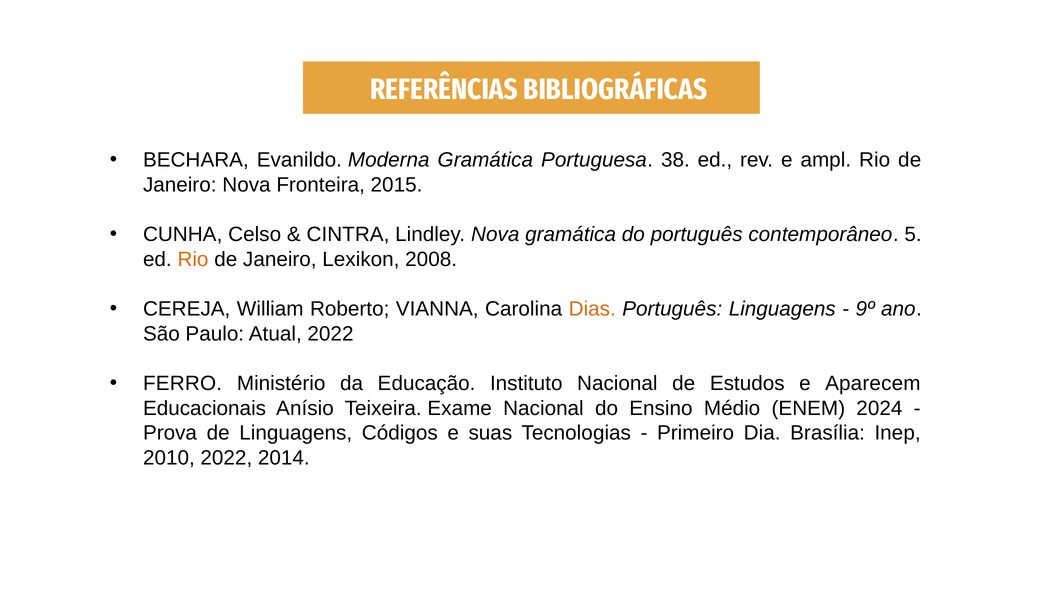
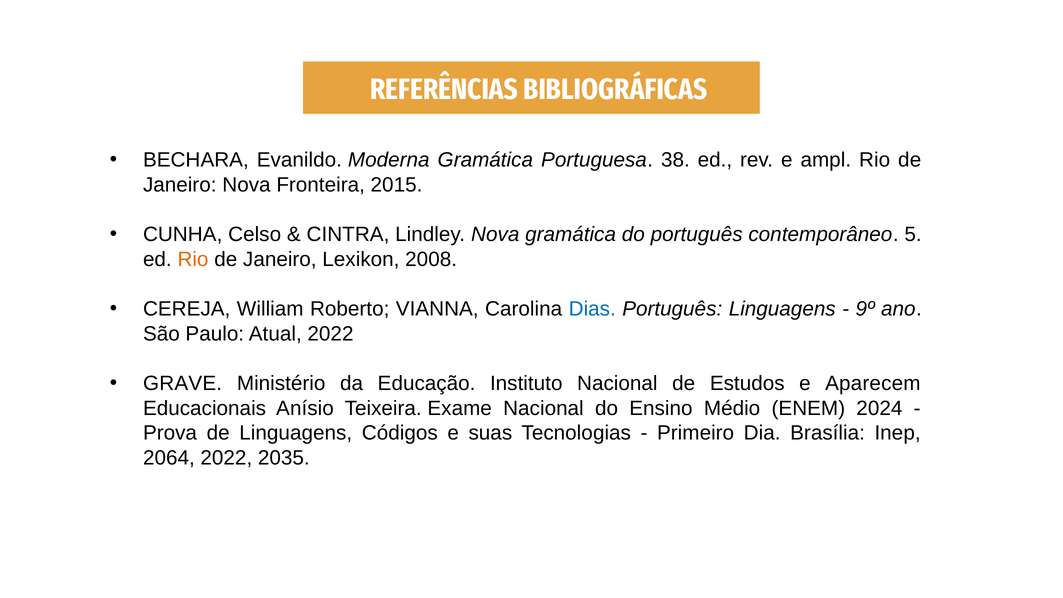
Dias colour: orange -> blue
FERRO: FERRO -> GRAVE
2010: 2010 -> 2064
2014: 2014 -> 2035
